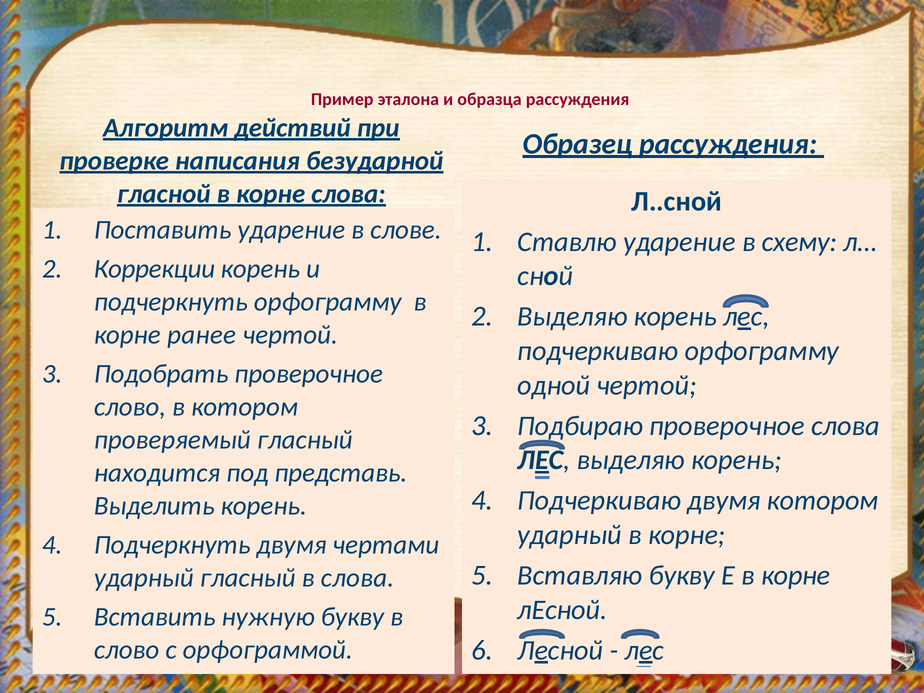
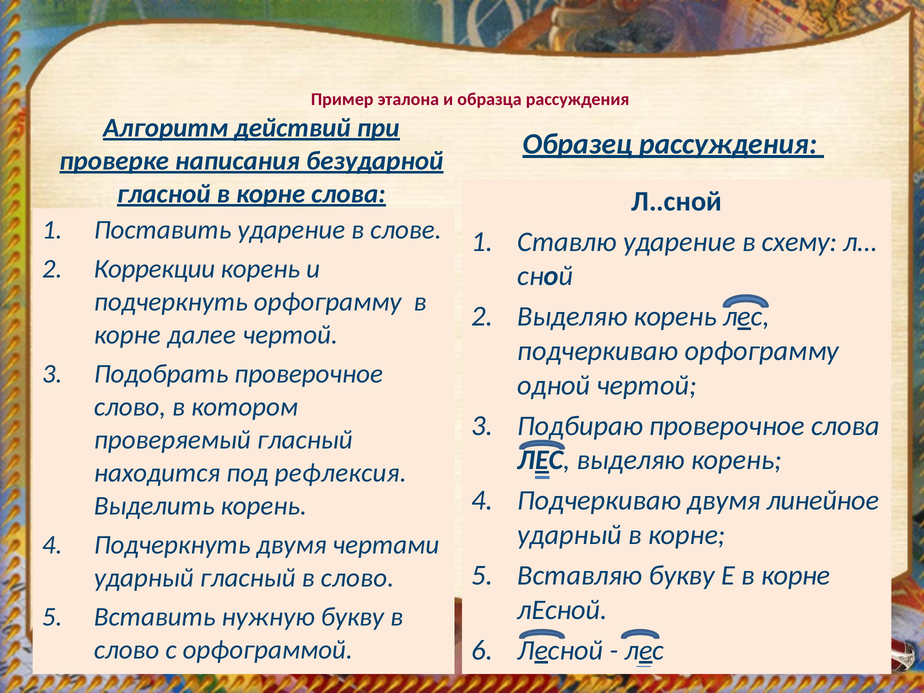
ранее: ранее -> далее
представь: представь -> рефлексия
двумя котором: котором -> линейное
гласный в слова: слова -> слово
